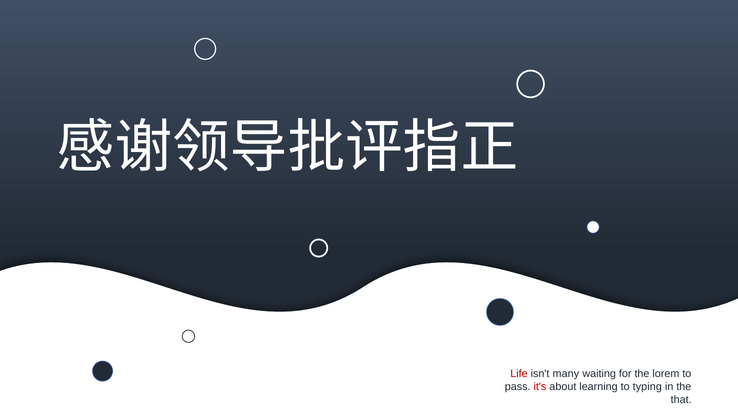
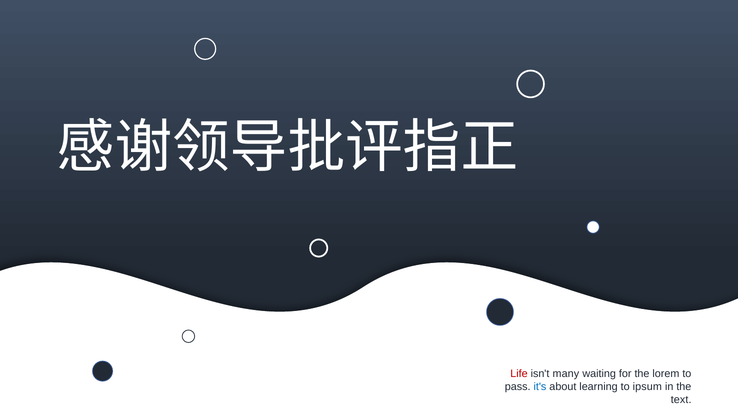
it's colour: red -> blue
typing: typing -> ipsum
that: that -> text
